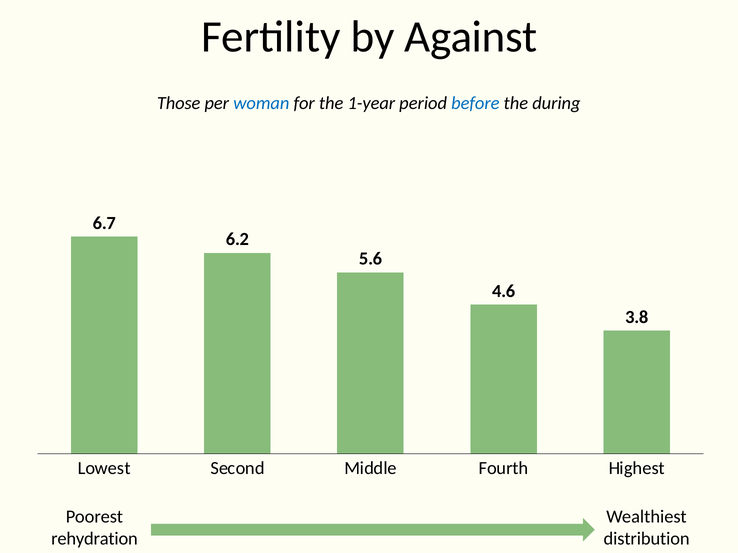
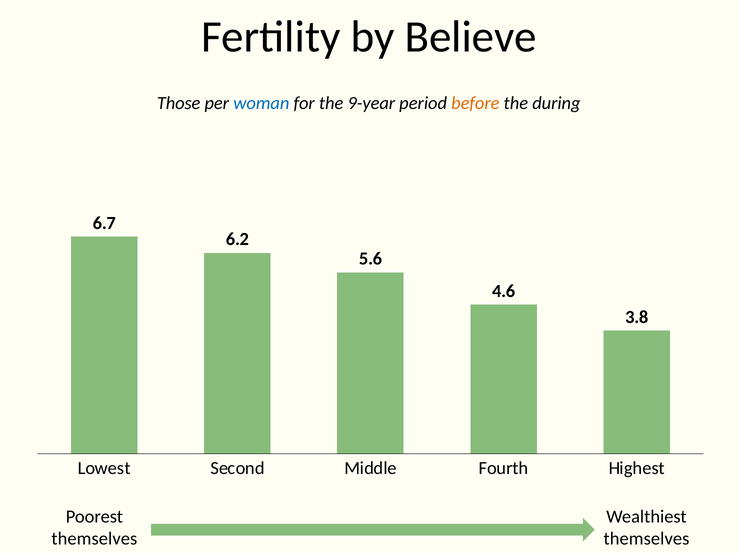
Against: Against -> Believe
1-year: 1-year -> 9-year
before colour: blue -> orange
rehydration at (94, 539): rehydration -> themselves
distribution at (647, 539): distribution -> themselves
